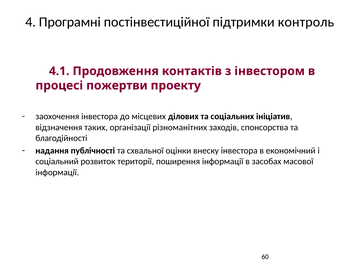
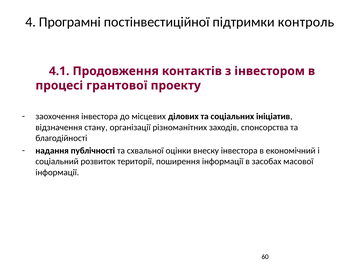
пожертви: пожертви -> грантової
таких: таких -> стану
